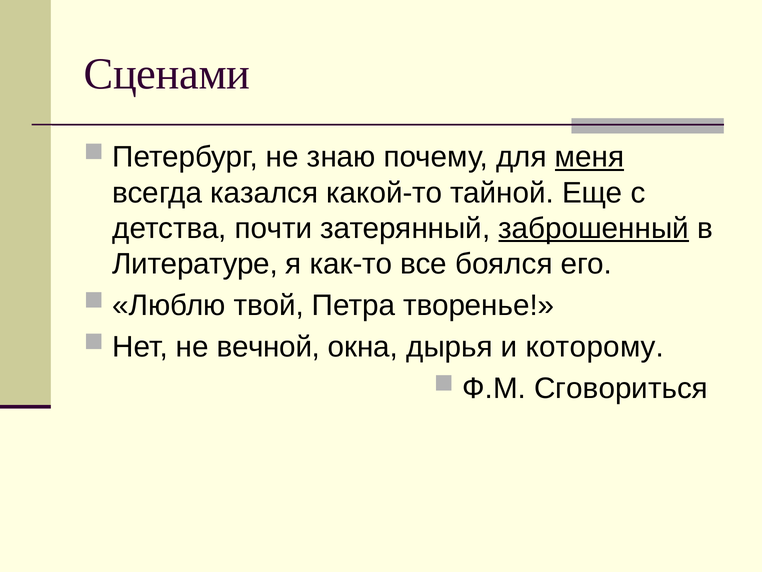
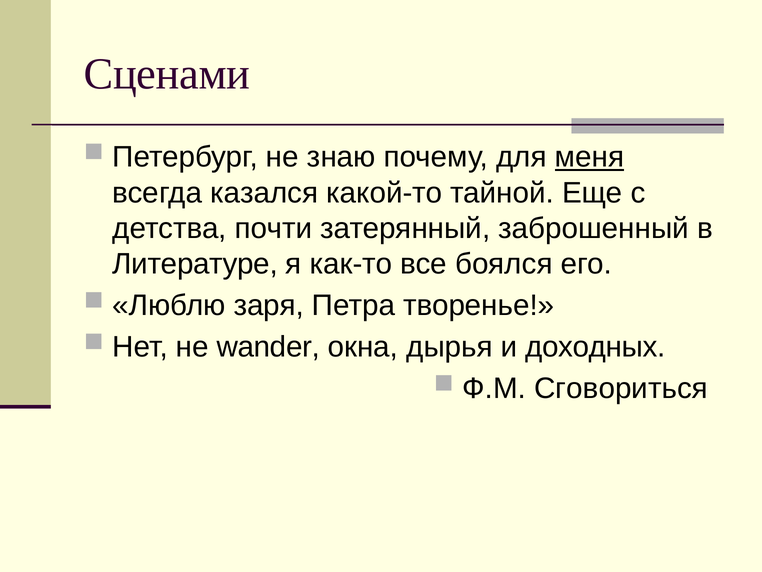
заброшенный underline: present -> none
твой: твой -> заря
вечной: вечной -> wander
которому: которому -> доходных
